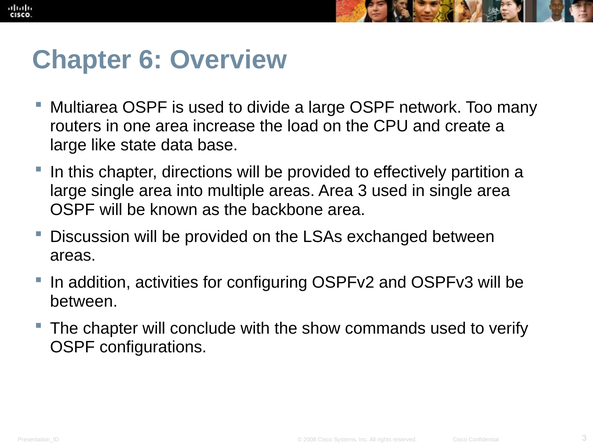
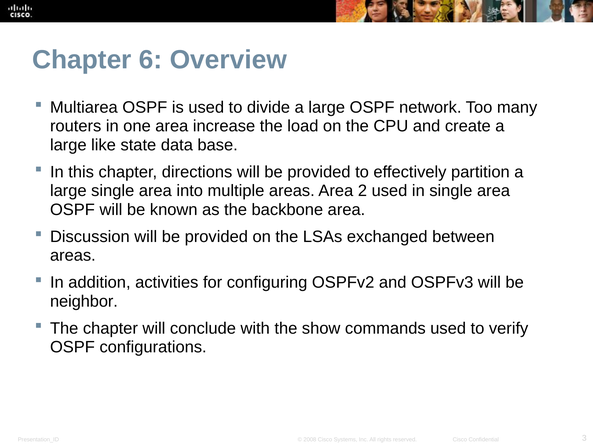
Area 3: 3 -> 2
between at (84, 301): between -> neighbor
